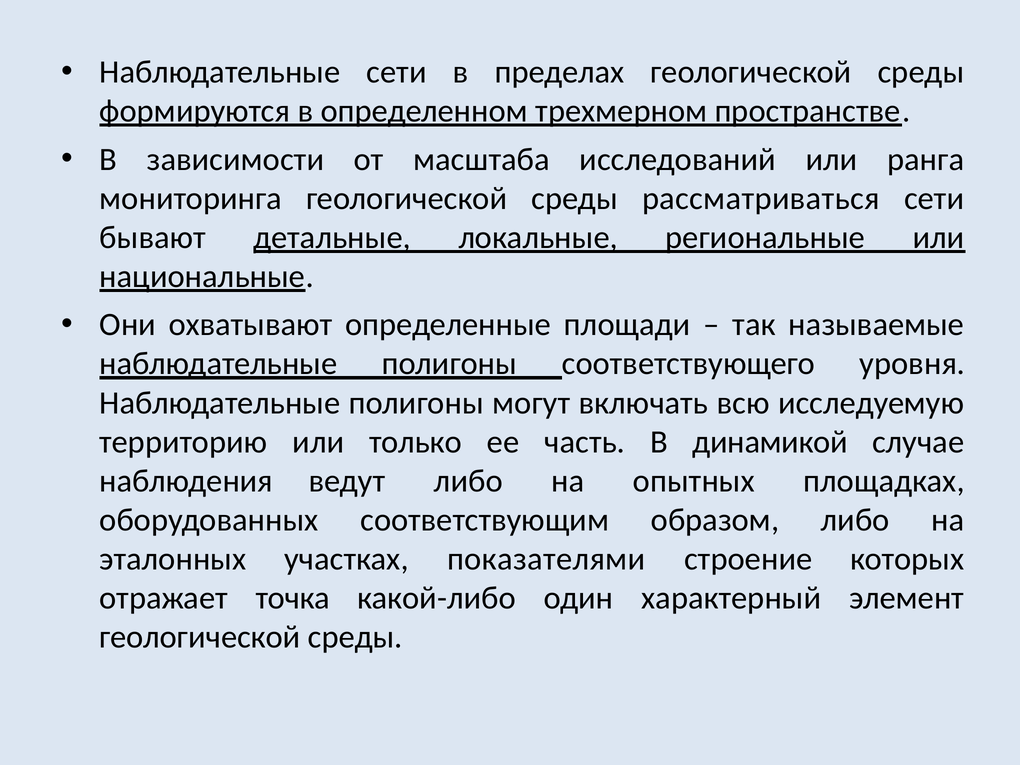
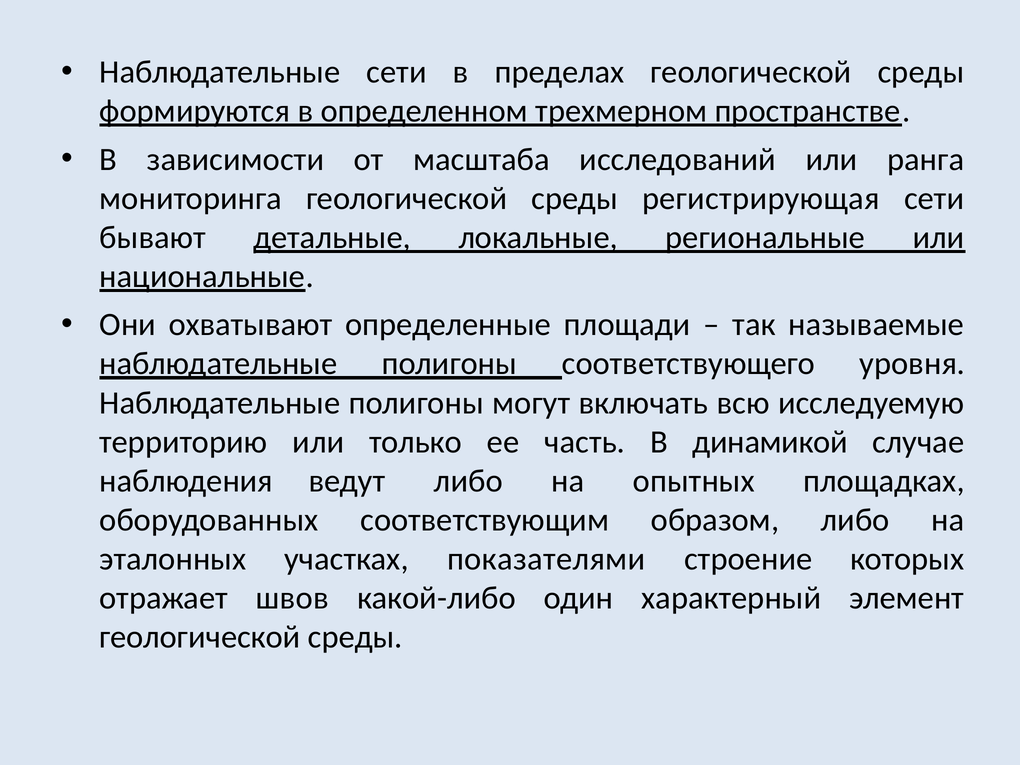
рассматриваться: рассматриваться -> регистрирующая
точка: точка -> швов
